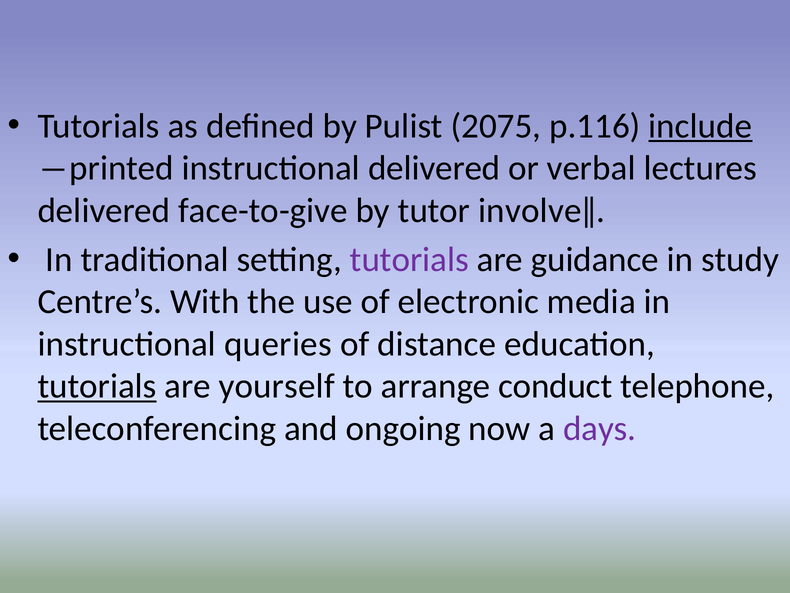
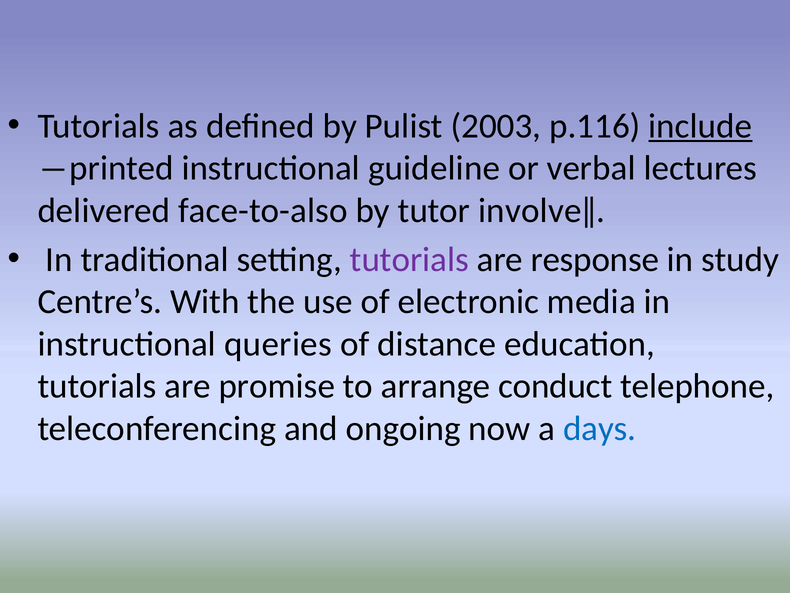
2075: 2075 -> 2003
instructional delivered: delivered -> guideline
face-to-give: face-to-give -> face-to-also
guidance: guidance -> response
tutorials at (97, 386) underline: present -> none
yourself: yourself -> promise
days colour: purple -> blue
